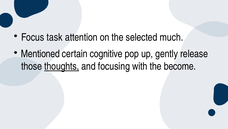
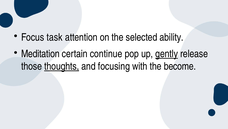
much: much -> ability
Mentioned: Mentioned -> Meditation
cognitive: cognitive -> continue
gently underline: none -> present
